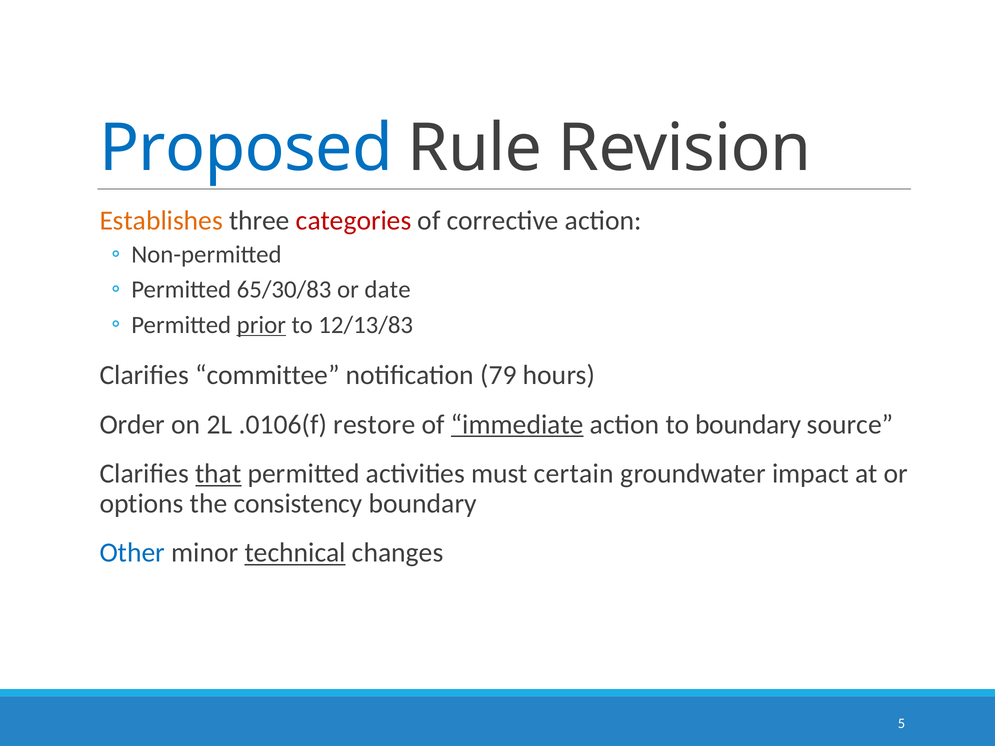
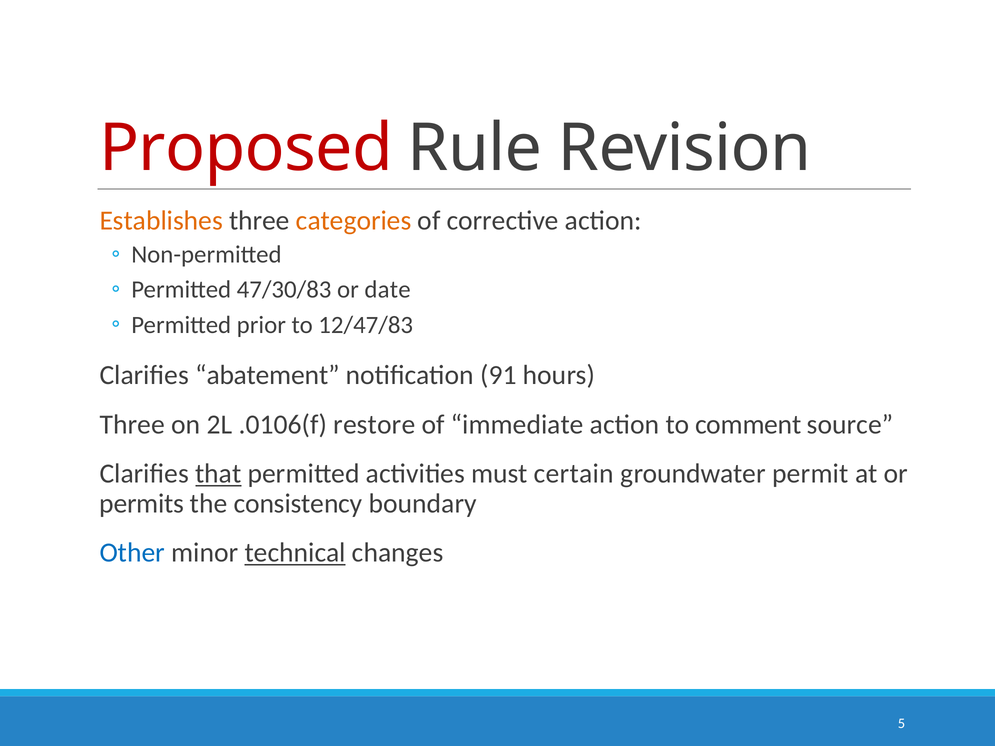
Proposed colour: blue -> red
categories colour: red -> orange
65/30/83: 65/30/83 -> 47/30/83
prior underline: present -> none
12/13/83: 12/13/83 -> 12/47/83
committee: committee -> abatement
79: 79 -> 91
Order at (132, 425): Order -> Three
immediate underline: present -> none
to boundary: boundary -> comment
impact: impact -> permit
options: options -> permits
